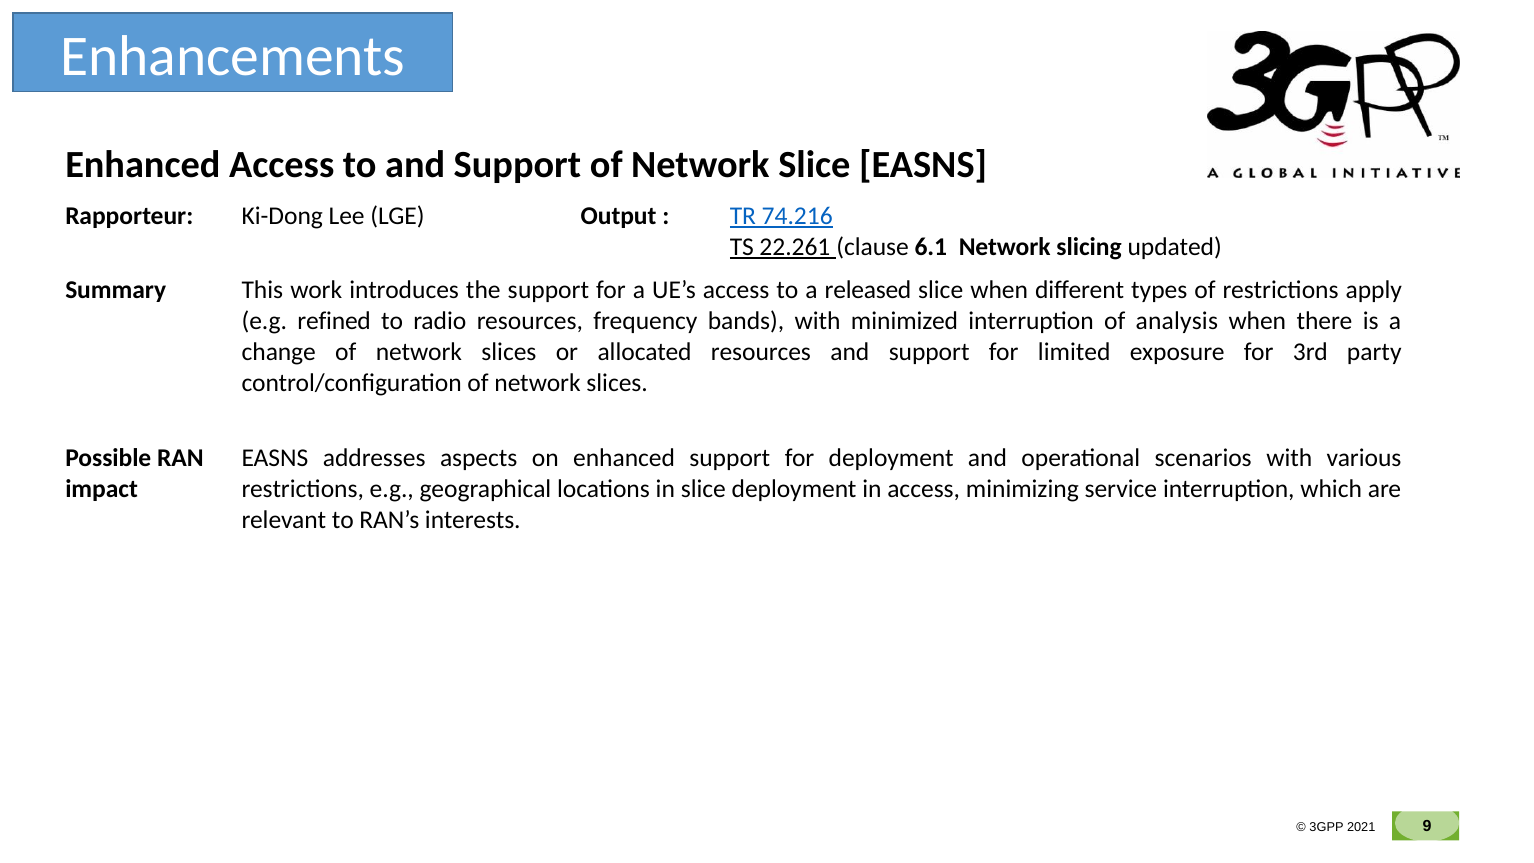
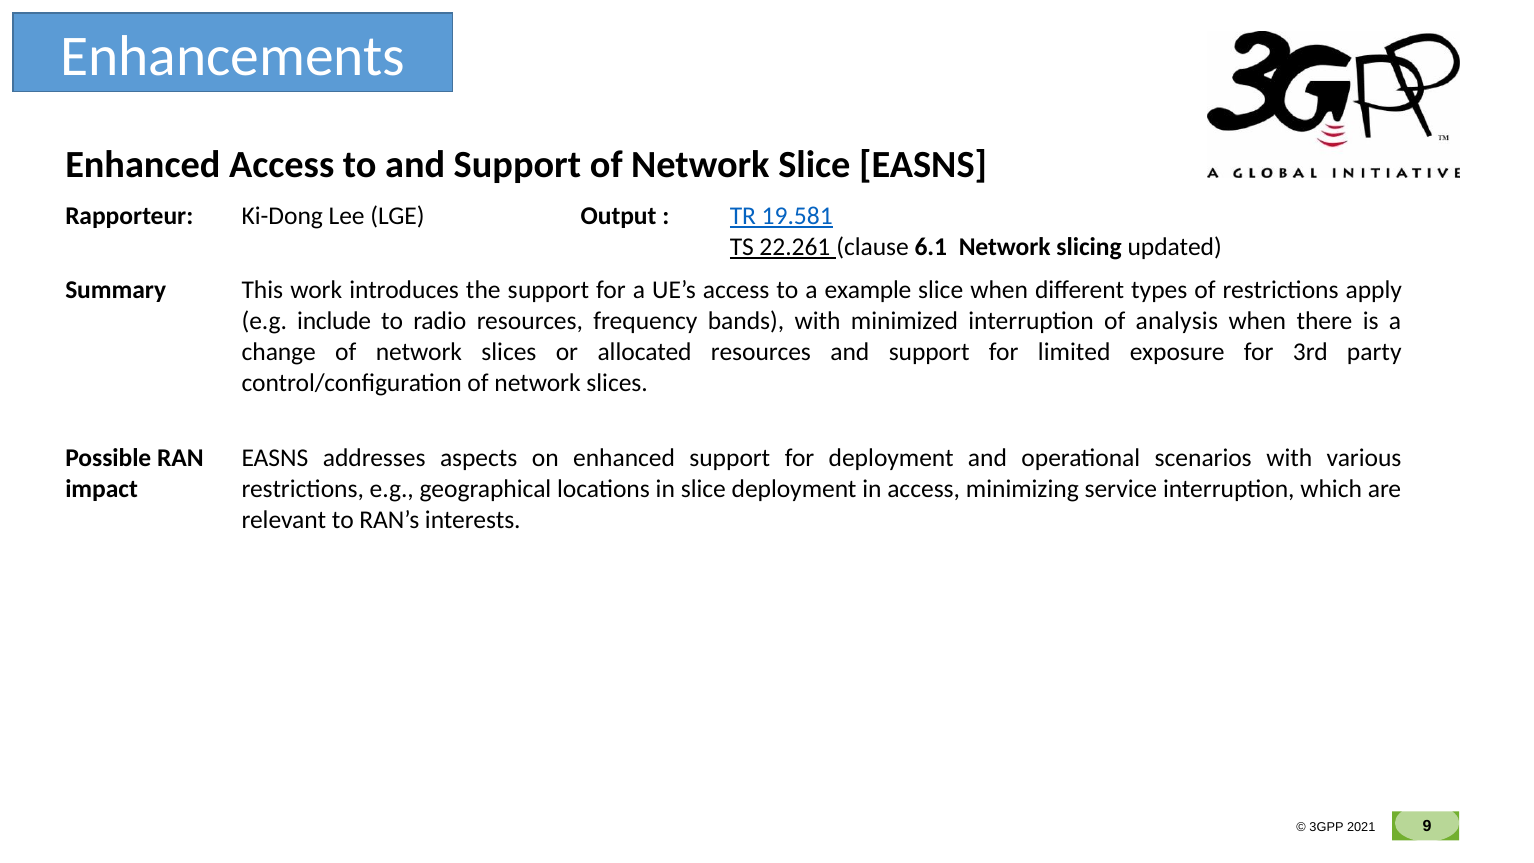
74.216: 74.216 -> 19.581
released: released -> example
refined: refined -> include
